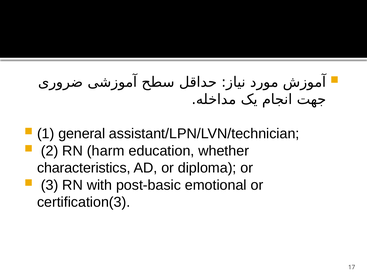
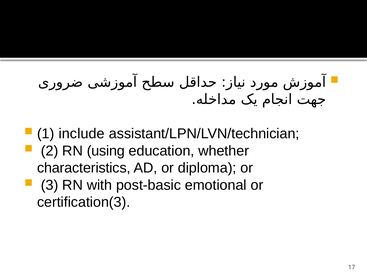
general: general -> include
harm: harm -> using
